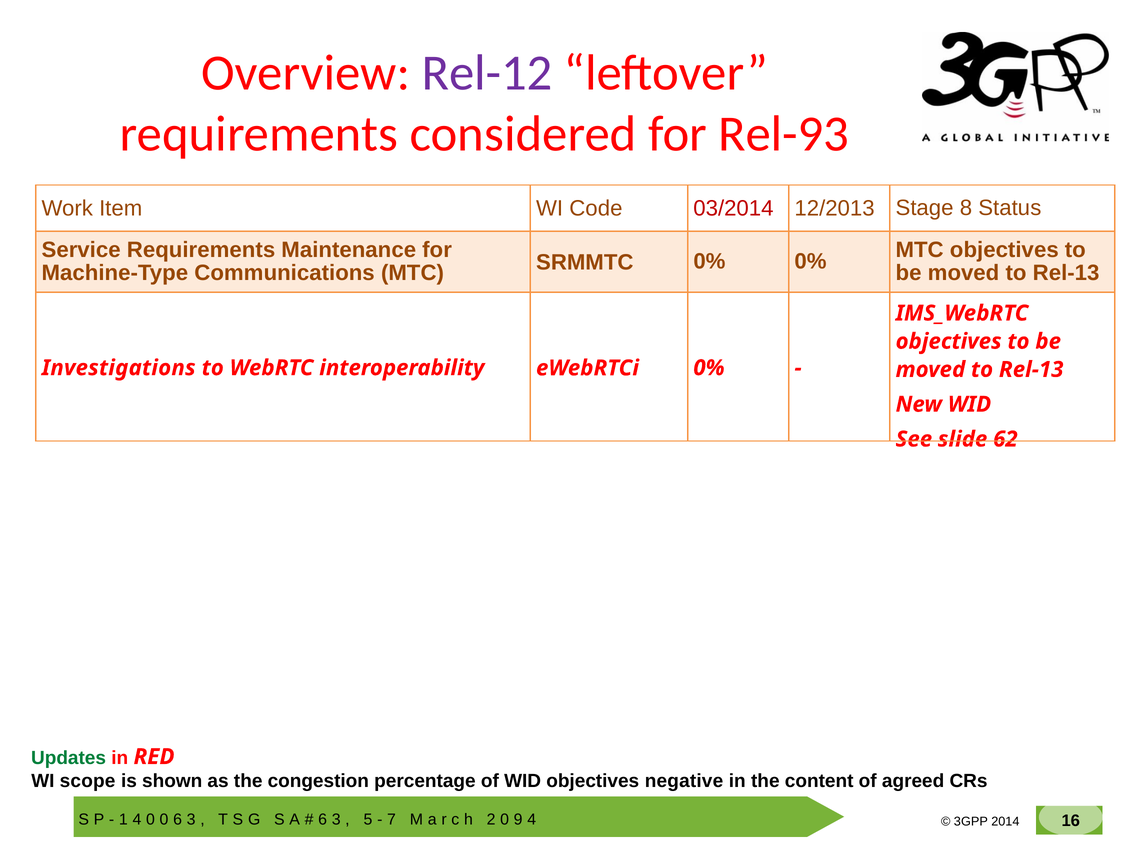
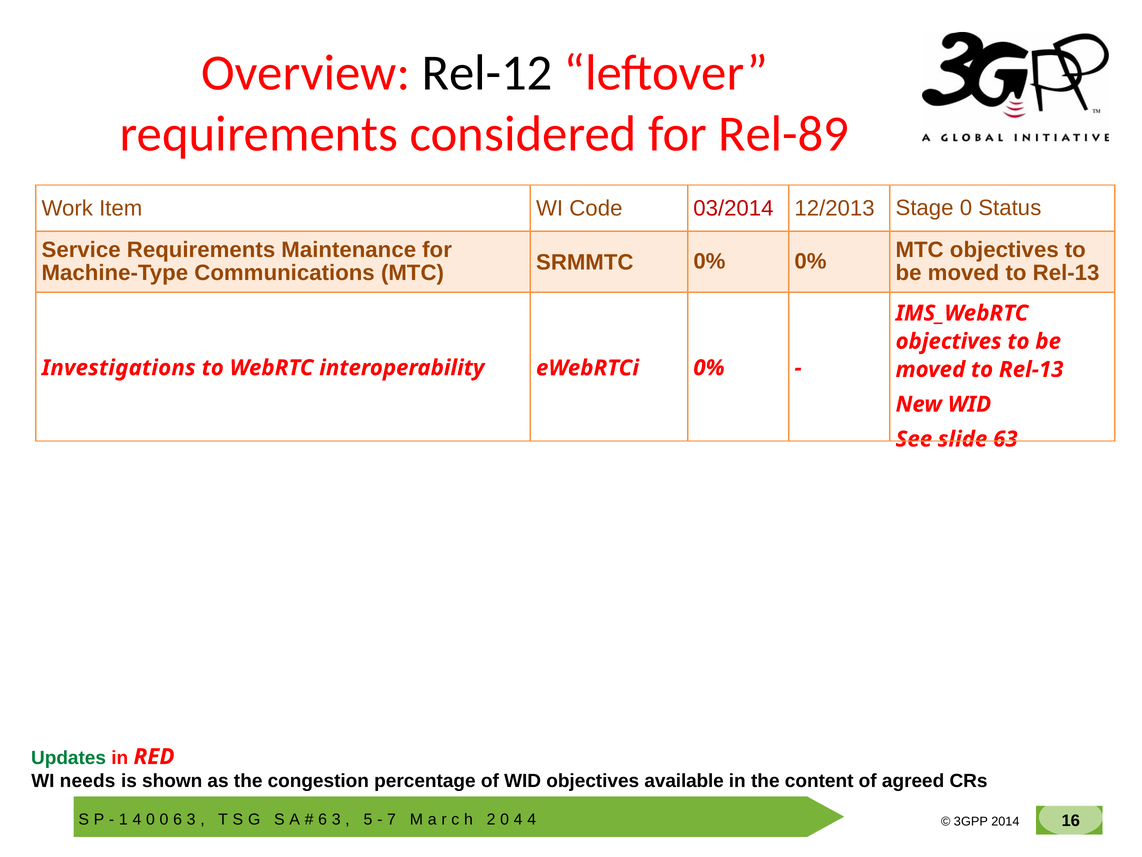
Rel-12 colour: purple -> black
Rel-93: Rel-93 -> Rel-89
Stage 8: 8 -> 0
62: 62 -> 63
scope: scope -> needs
negative: negative -> available
9 at (518, 819): 9 -> 4
